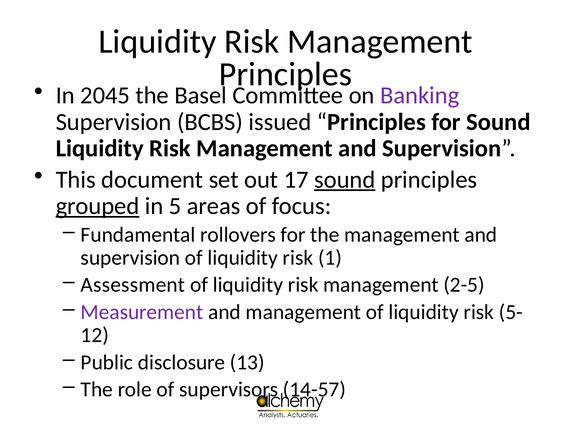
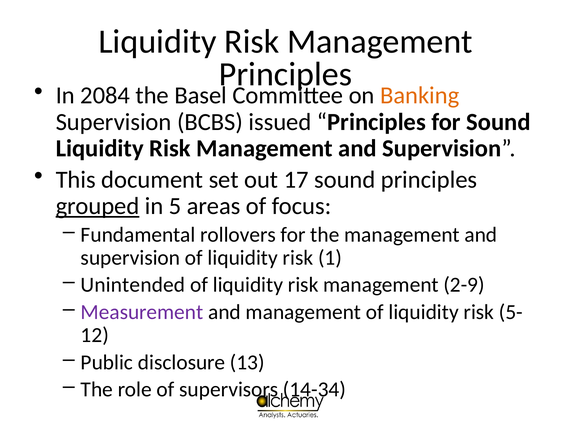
2045: 2045 -> 2084
Banking colour: purple -> orange
sound at (345, 180) underline: present -> none
Assessment: Assessment -> Unintended
2-5: 2-5 -> 2-9
14-57: 14-57 -> 14-34
